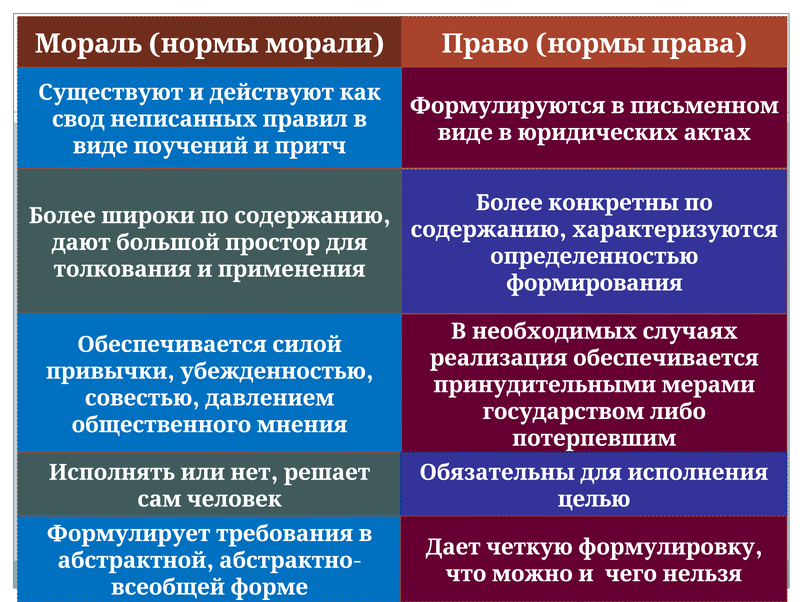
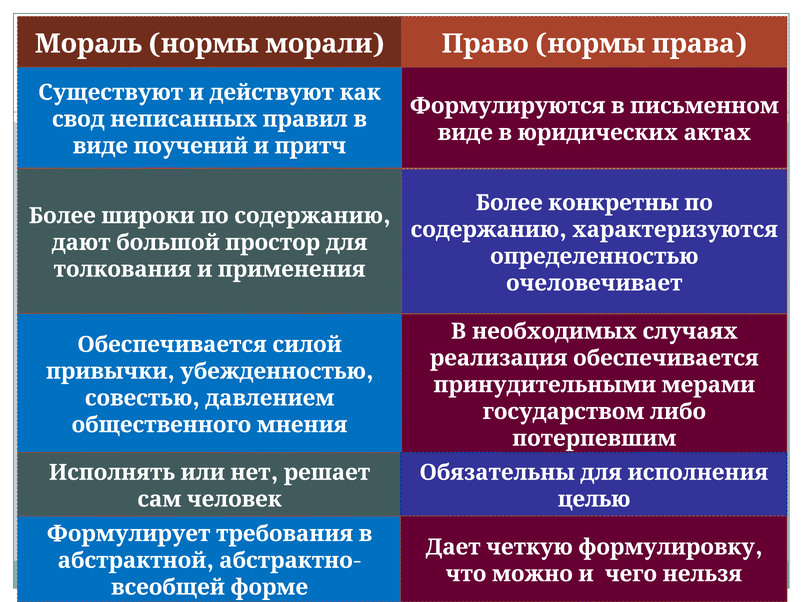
формирования: формирования -> очеловечивает
